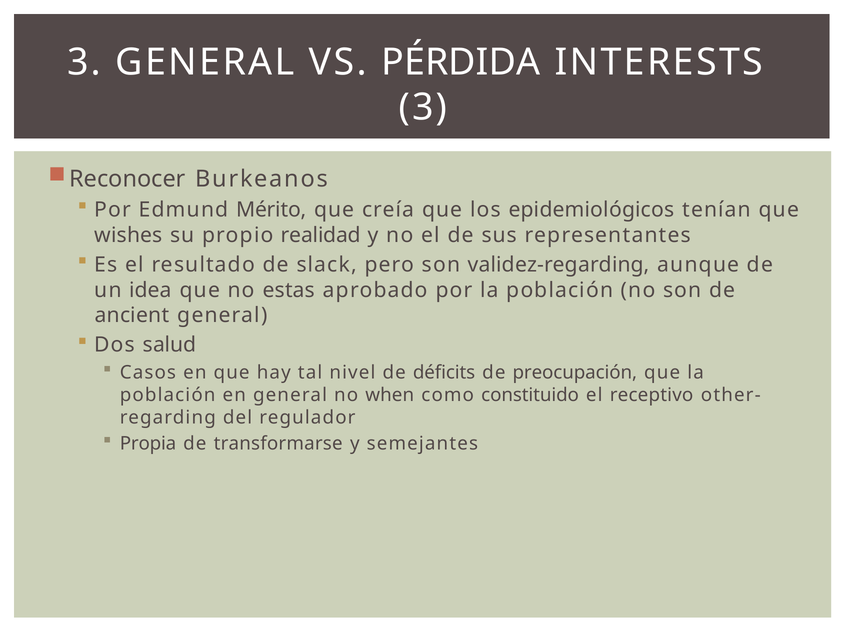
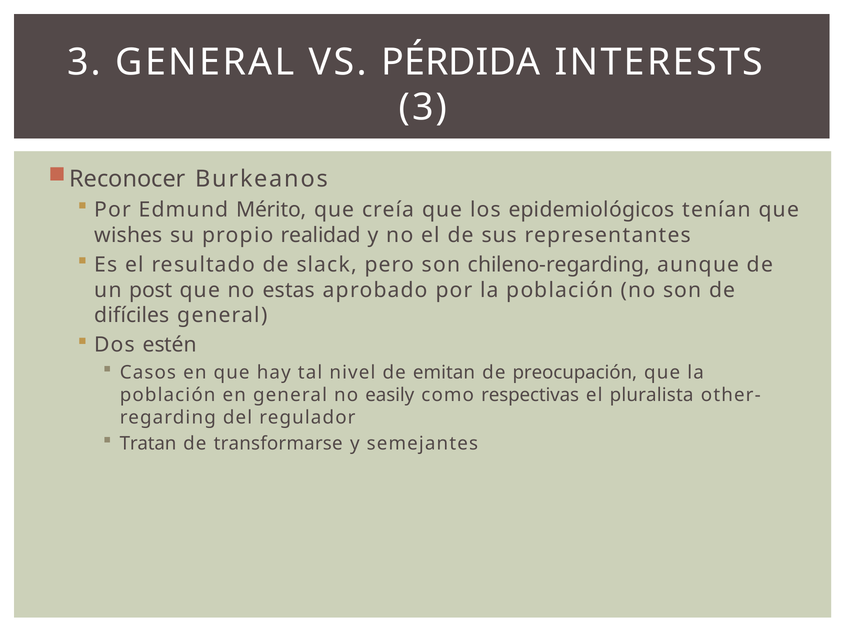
validez-regarding: validez-regarding -> chileno-regarding
idea: idea -> post
ancient: ancient -> difíciles
salud: salud -> estén
déficits: déficits -> emitan
when: when -> easily
constituido: constituido -> respectivas
receptivo: receptivo -> pluralista
Propia: Propia -> Tratan
